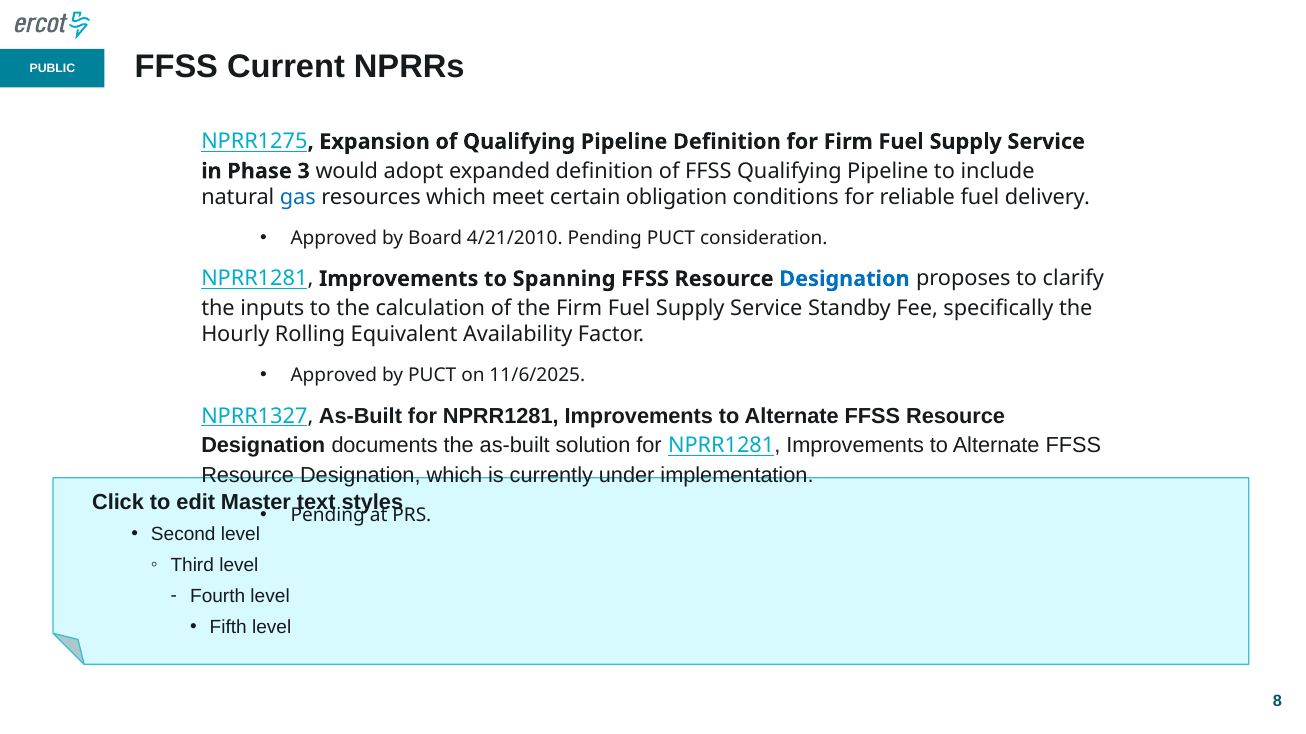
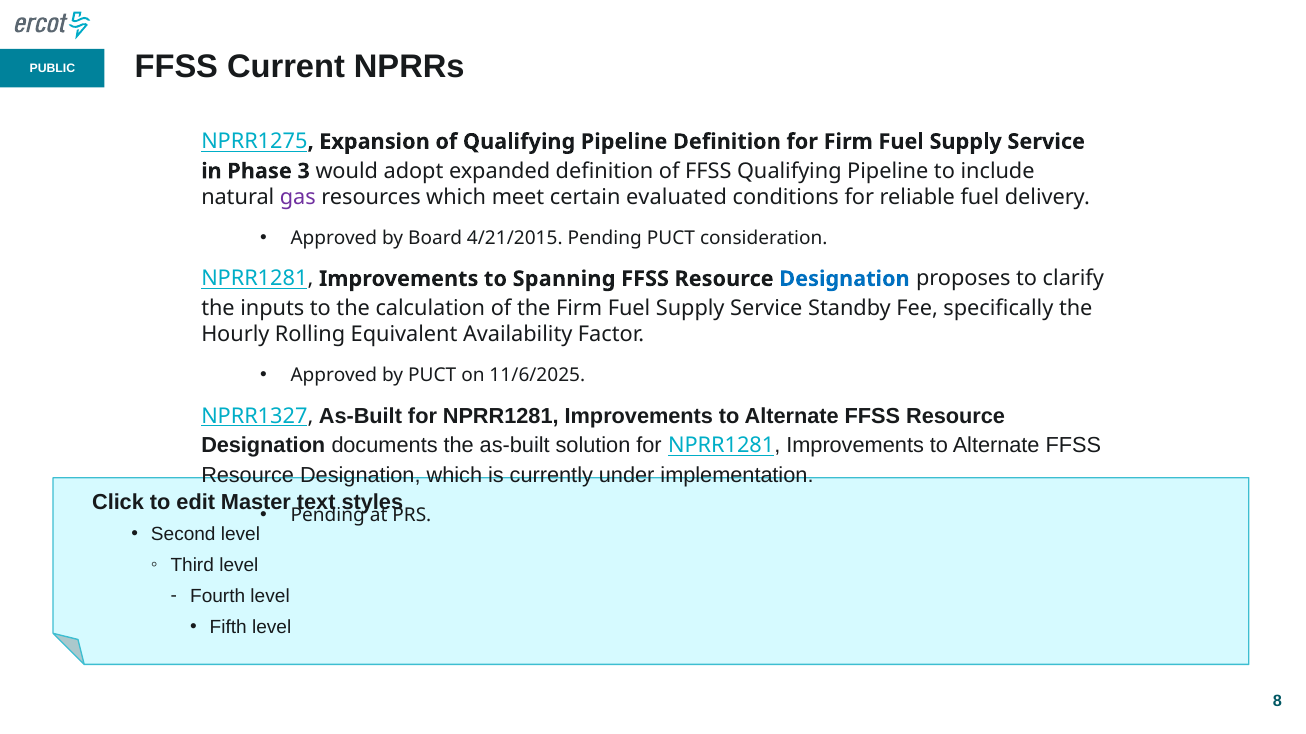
gas colour: blue -> purple
obligation: obligation -> evaluated
4/21/2010: 4/21/2010 -> 4/21/2015
